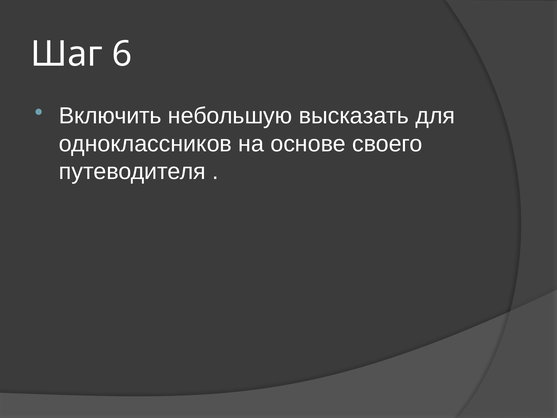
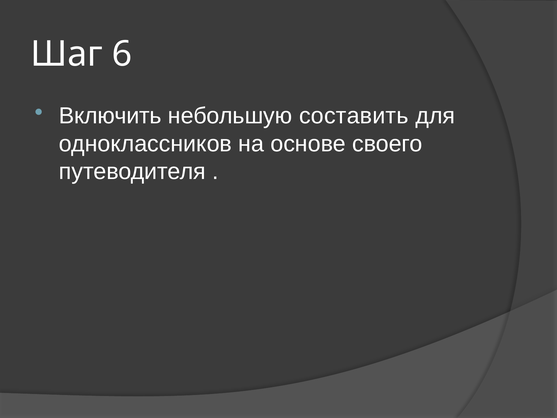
высказать: высказать -> составить
